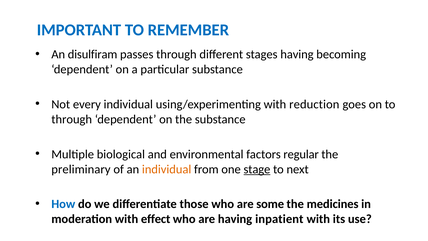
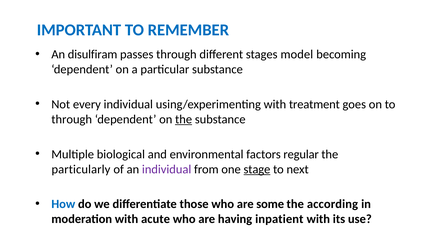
stages having: having -> model
reduction: reduction -> treatment
the at (184, 119) underline: none -> present
preliminary: preliminary -> particularly
individual at (167, 169) colour: orange -> purple
medicines: medicines -> according
effect: effect -> acute
